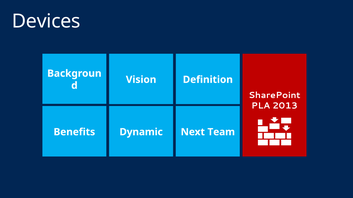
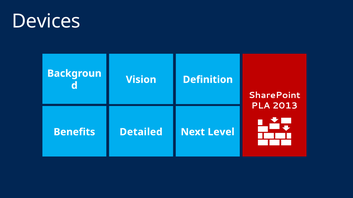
Dynamic: Dynamic -> Detailed
Team: Team -> Level
